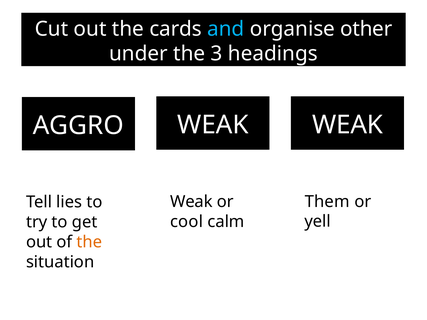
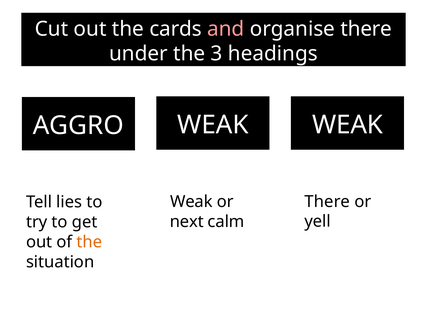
and colour: light blue -> pink
organise other: other -> there
Them at (327, 202): Them -> There
cool: cool -> next
